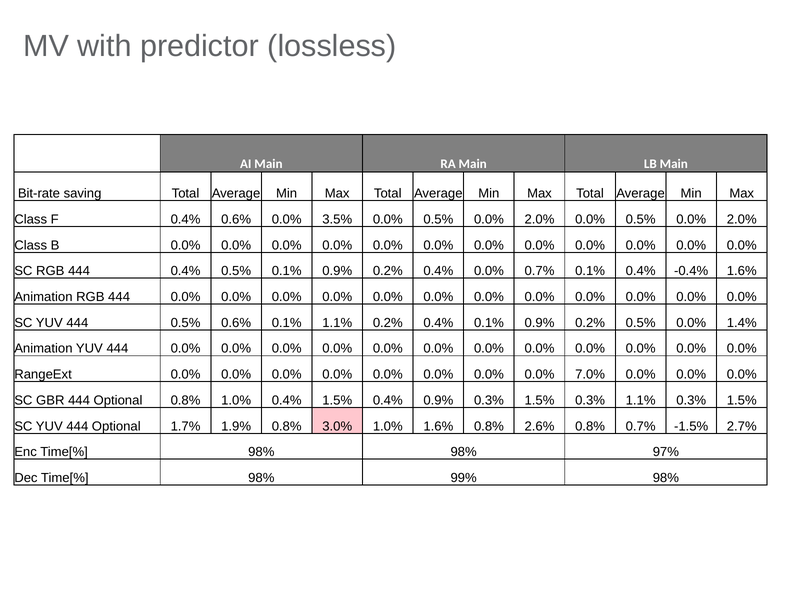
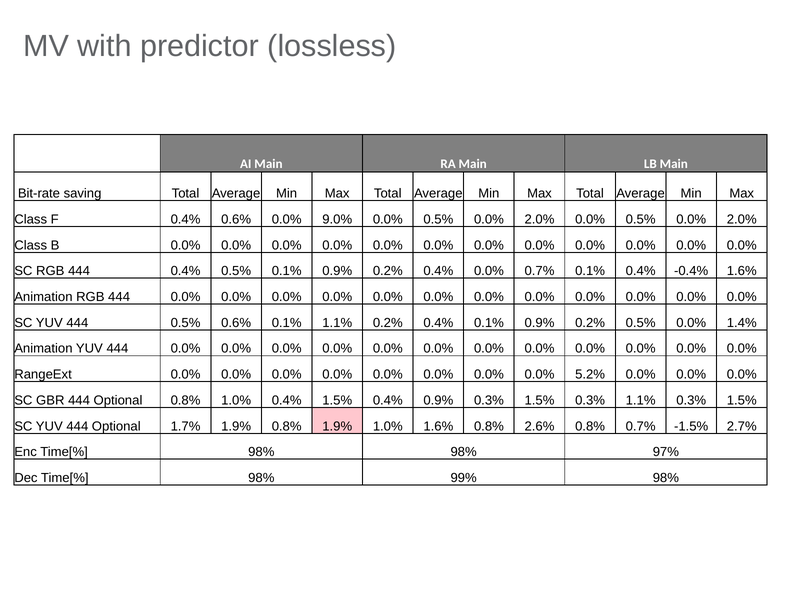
3.5%: 3.5% -> 9.0%
7.0%: 7.0% -> 5.2%
0.8% 3.0%: 3.0% -> 1.9%
